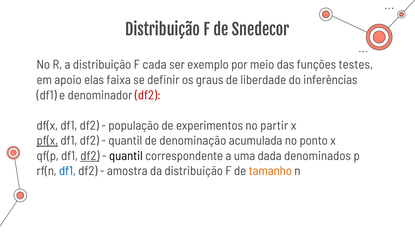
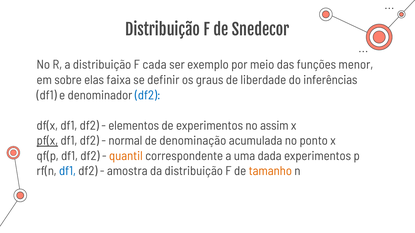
testes: testes -> menor
apoio: apoio -> sobre
df2 at (148, 95) colour: red -> blue
população: população -> elementos
partir: partir -> assim
quantil at (125, 141): quantil -> normal
df2 at (90, 156) underline: present -> none
quantil at (126, 156) colour: black -> orange
dada denominados: denominados -> experimentos
